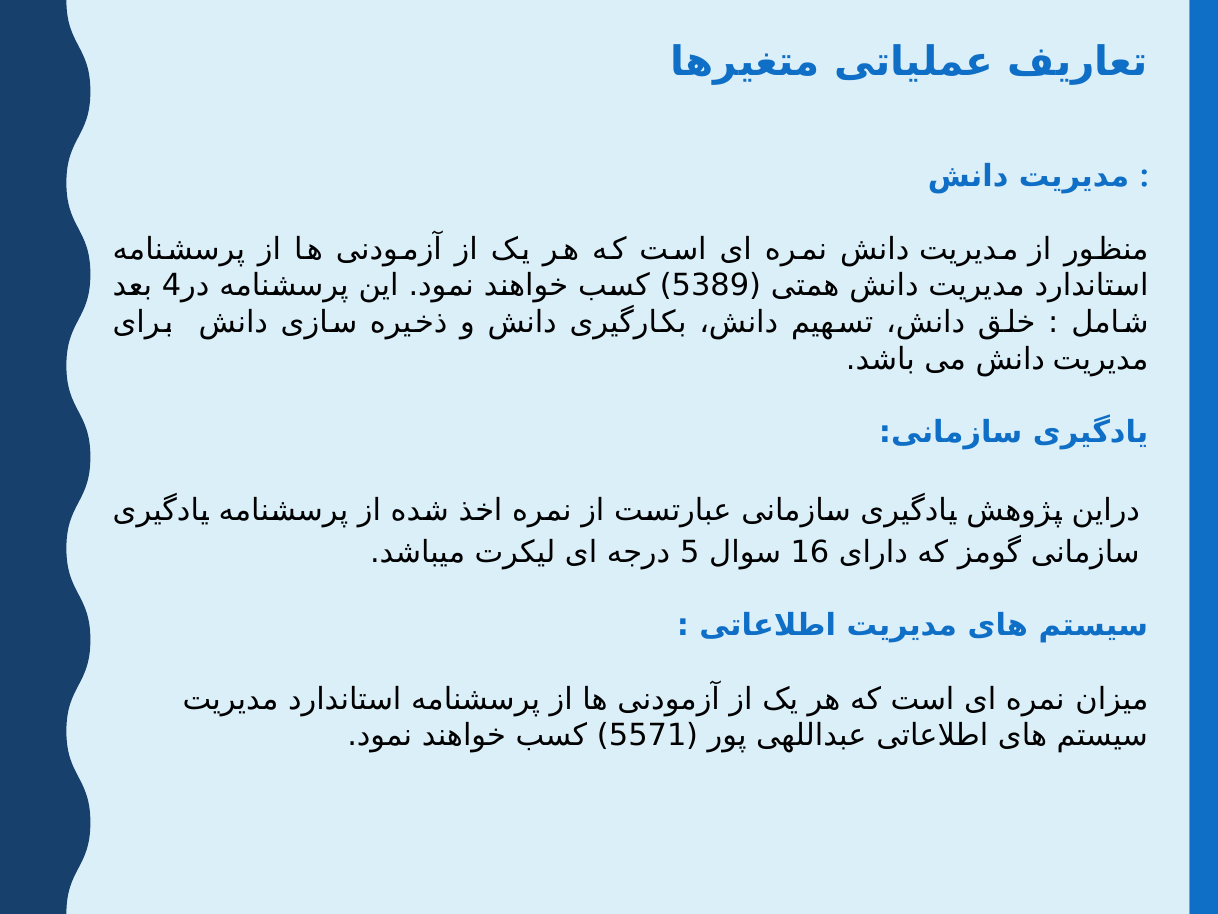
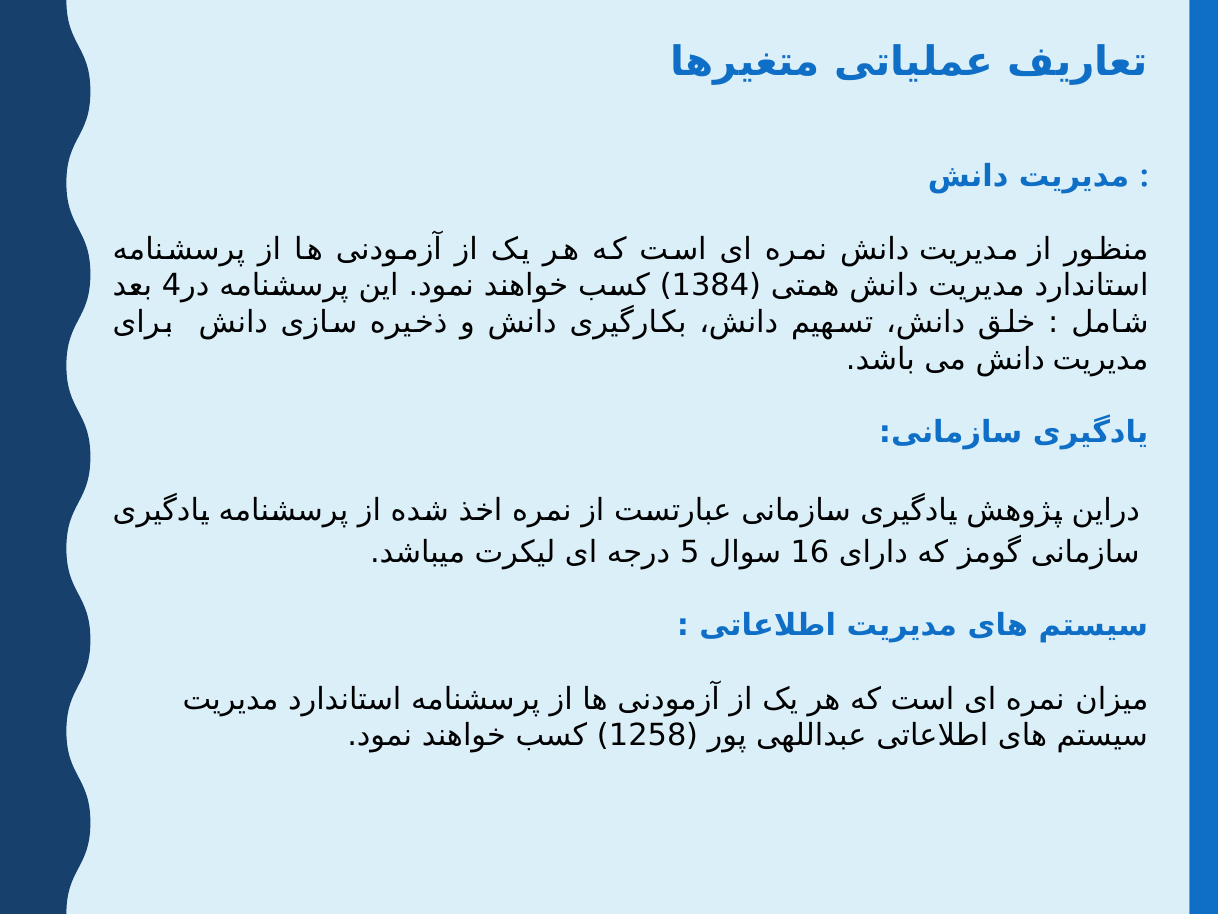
5389: 5389 -> 1384
5571: 5571 -> 1258
